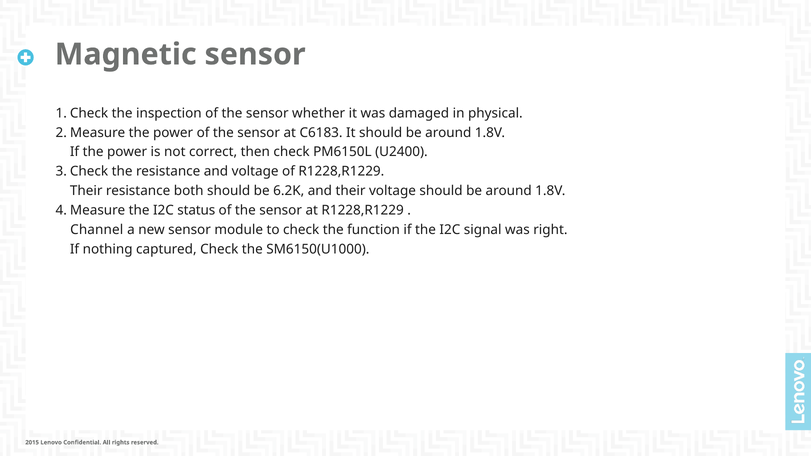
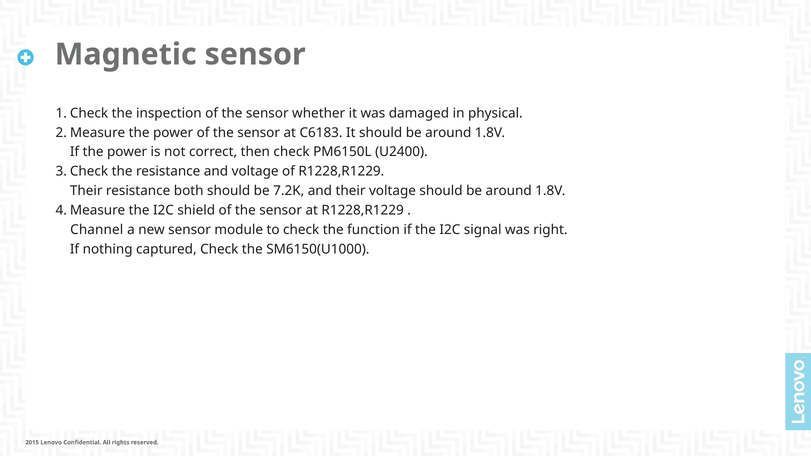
6.2K: 6.2K -> 7.2K
status: status -> shield
